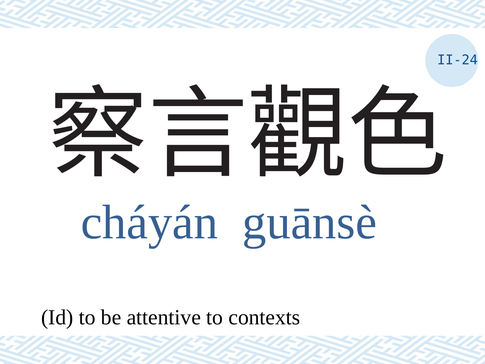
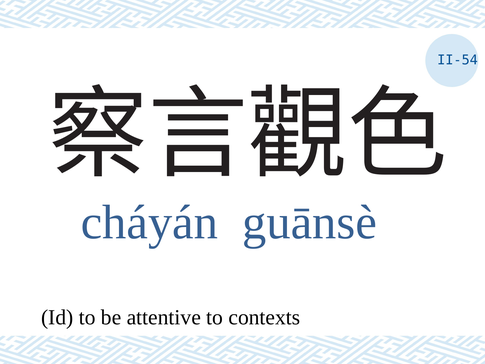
II-24: II-24 -> II-54
